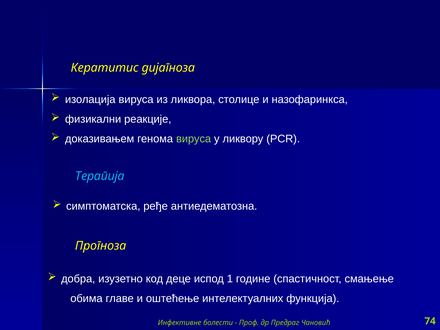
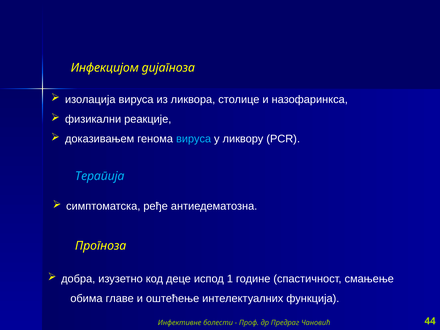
Кератитис: Кератитис -> Инфекцијом
вируса at (194, 139) colour: light green -> light blue
74: 74 -> 44
